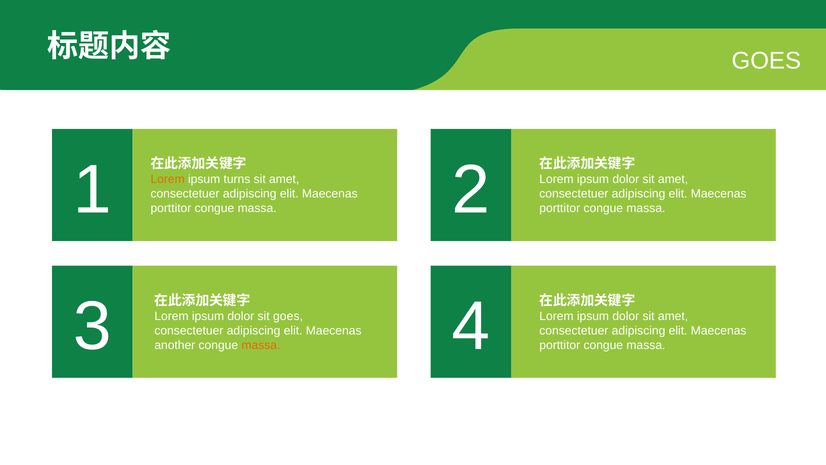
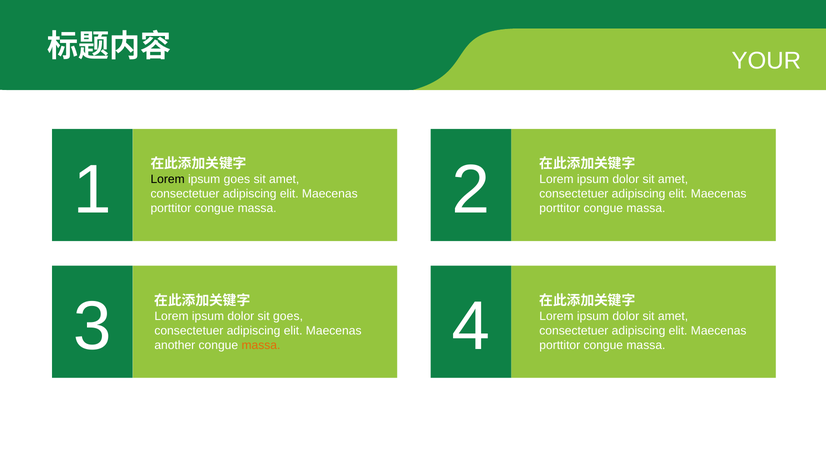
GOES at (766, 61): GOES -> YOUR
Lorem at (168, 179) colour: orange -> black
ipsum turns: turns -> goes
